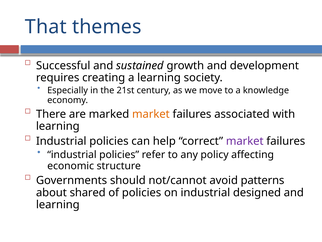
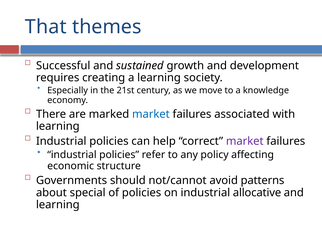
market at (151, 114) colour: orange -> blue
shared: shared -> special
designed: designed -> allocative
